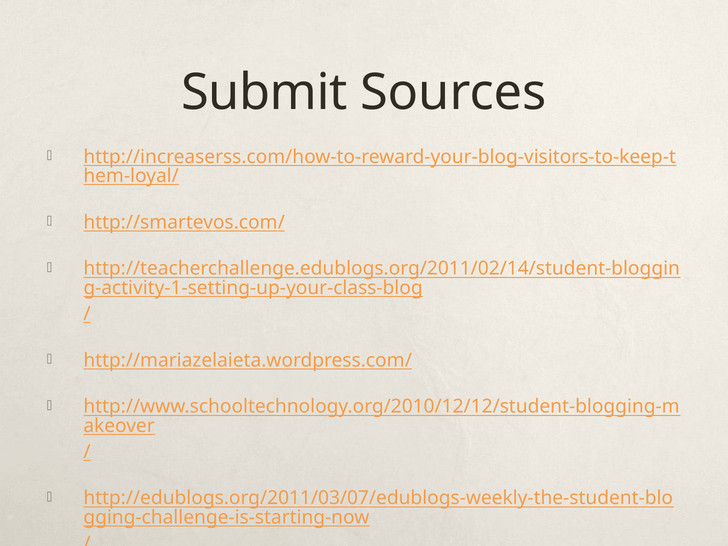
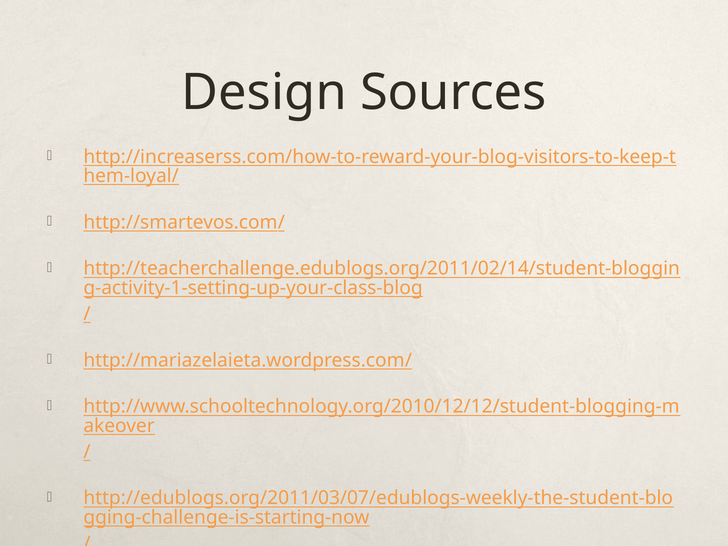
Submit: Submit -> Design
